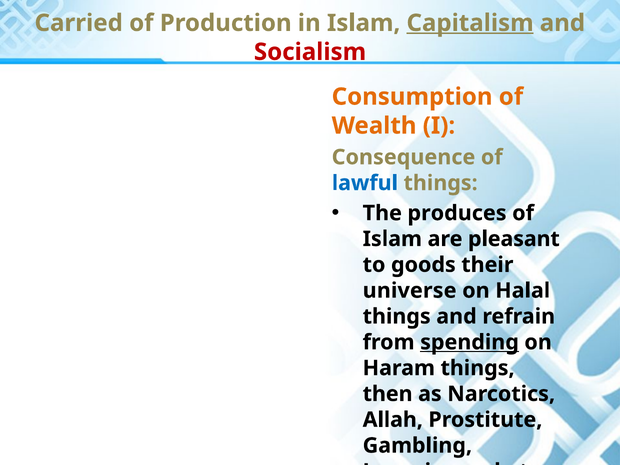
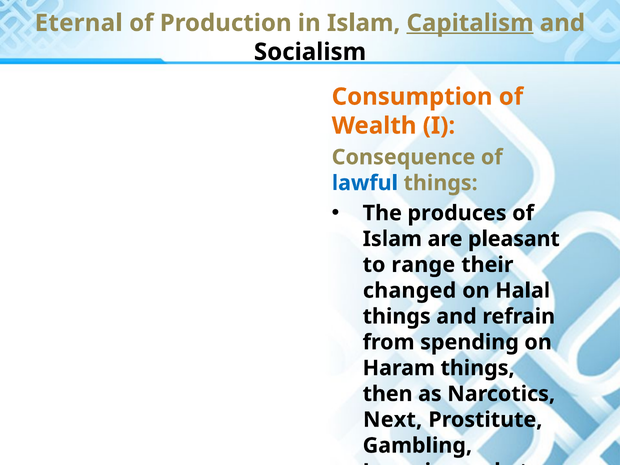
Carried: Carried -> Eternal
Socialism colour: red -> black
goods: goods -> range
universe: universe -> changed
spending underline: present -> none
Allah: Allah -> Next
